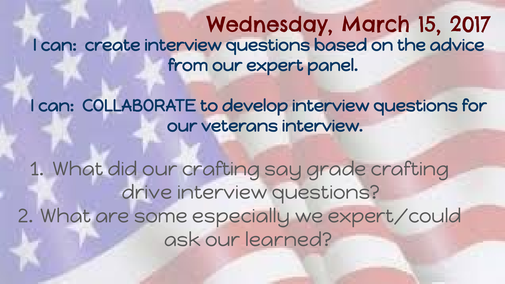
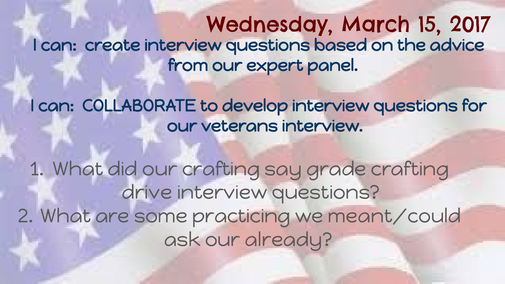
especially: especially -> practicing
expert/could: expert/could -> meant/could
learned: learned -> already
